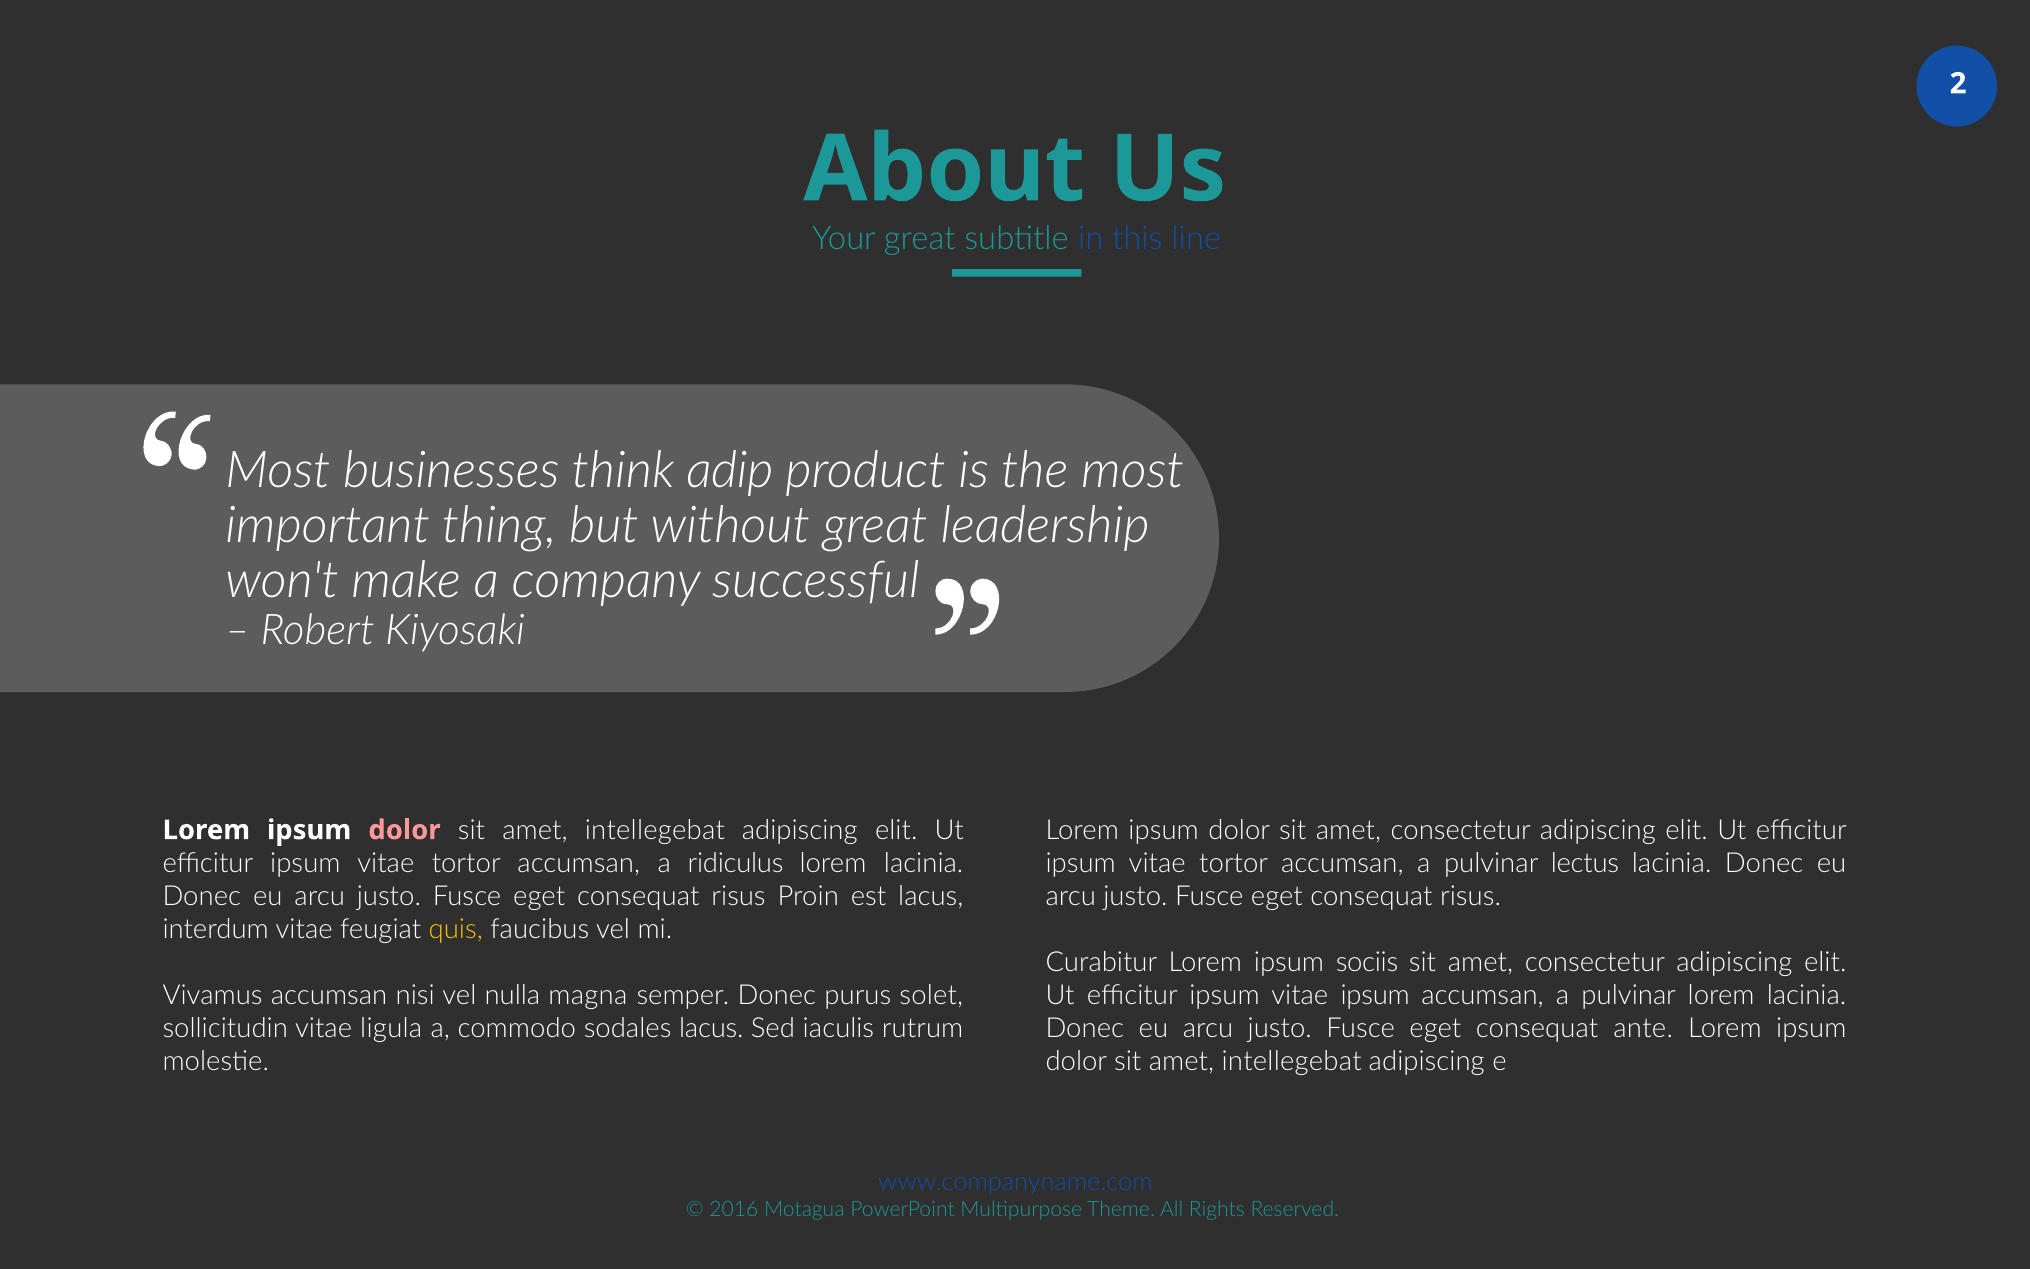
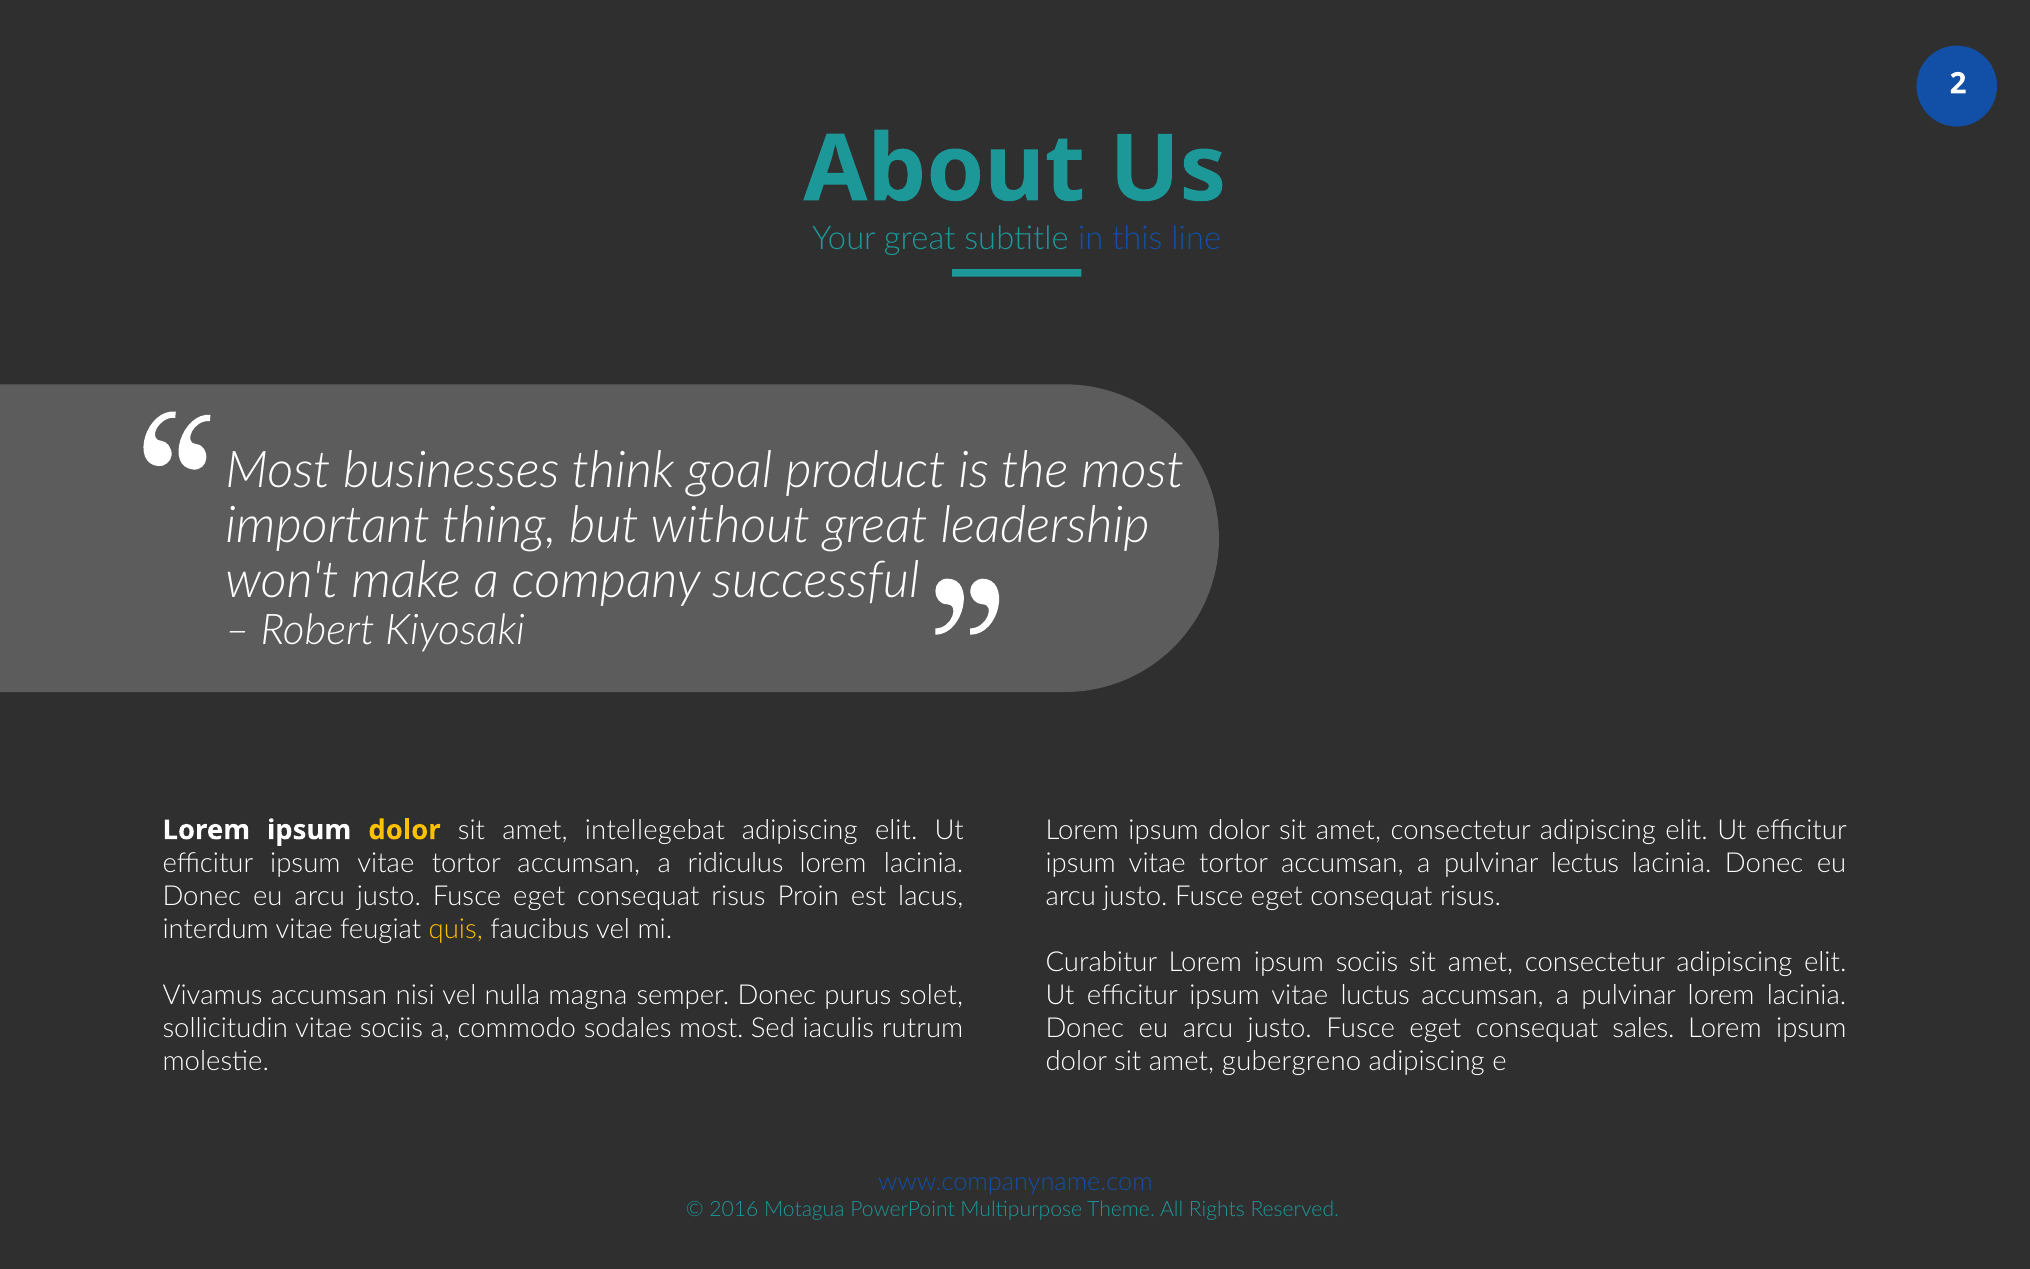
adip: adip -> goal
dolor at (404, 830) colour: pink -> yellow
vitae ipsum: ipsum -> luctus
vitae ligula: ligula -> sociis
sodales lacus: lacus -> most
ante: ante -> sales
intellegebat at (1292, 1061): intellegebat -> gubergreno
